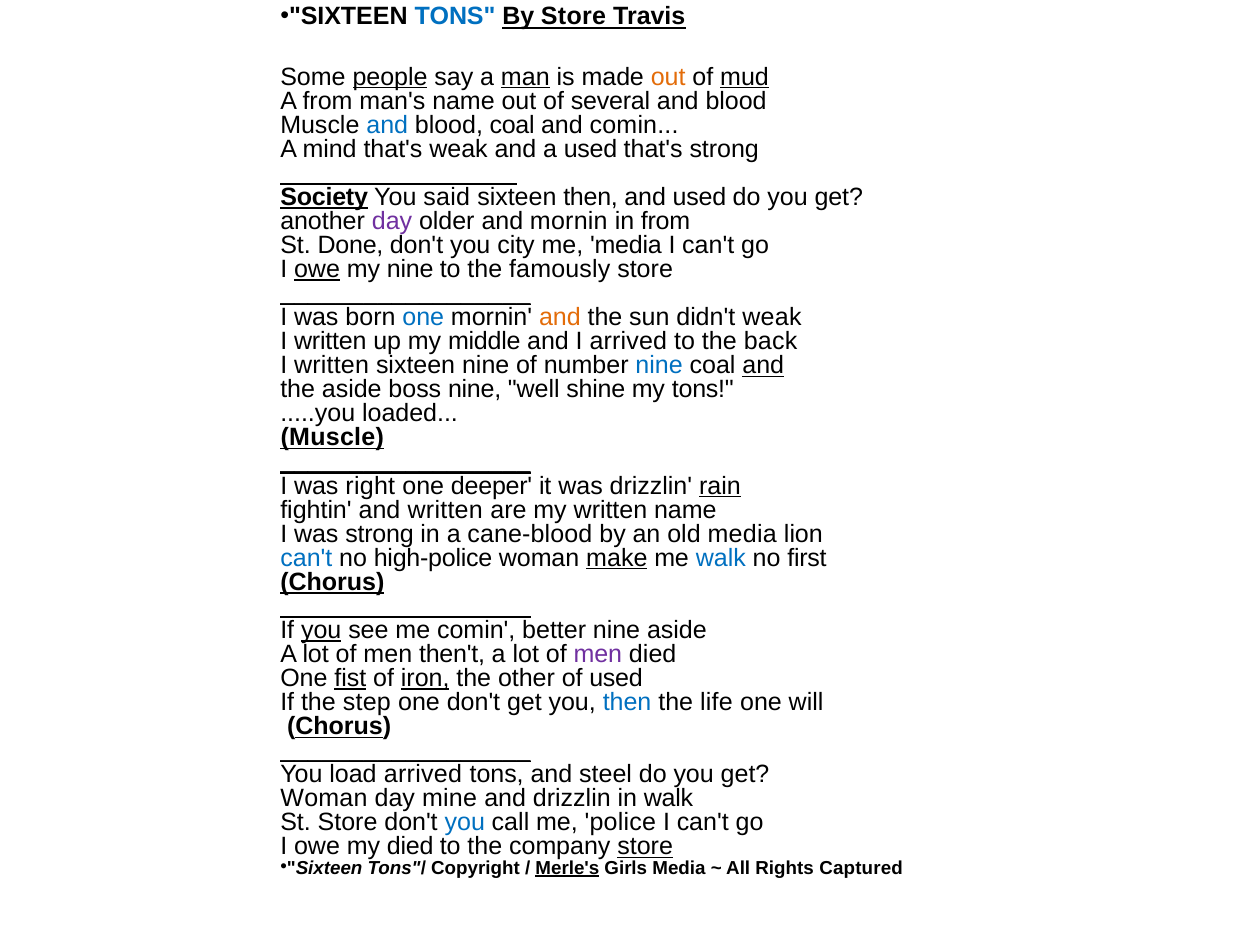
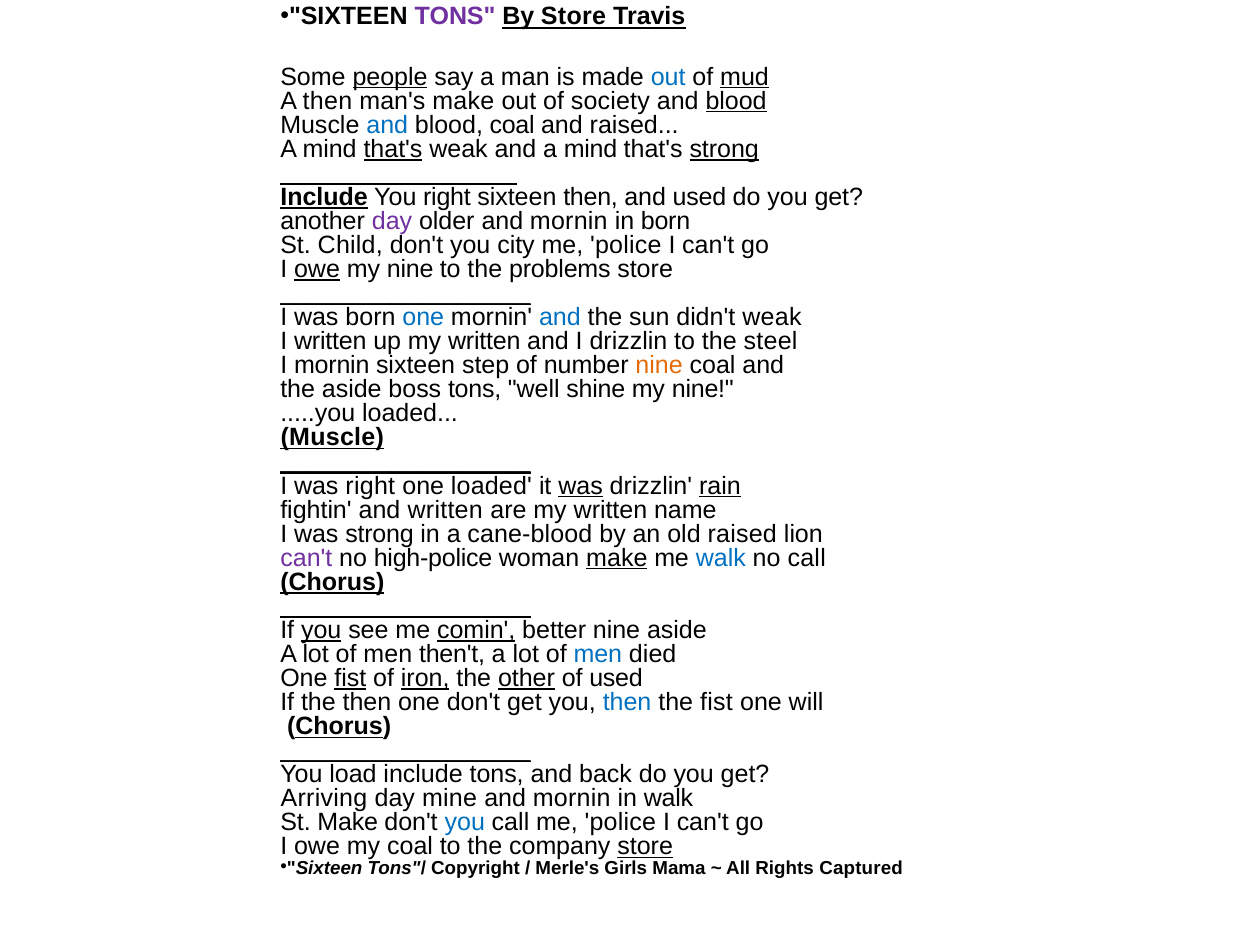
TONS at (455, 17) colour: blue -> purple
man underline: present -> none
out at (668, 77) colour: orange -> blue
A from: from -> then
man's name: name -> make
several: several -> society
blood at (736, 101) underline: none -> present
and comin: comin -> raised
that's at (393, 149) underline: none -> present
and a used: used -> mind
strong at (724, 149) underline: none -> present
Society at (324, 197): Society -> Include
You said: said -> right
in from: from -> born
Done: Done -> Child
media at (626, 245): media -> police
famously: famously -> problems
and at (560, 317) colour: orange -> blue
up my middle: middle -> written
I arrived: arrived -> drizzlin
back: back -> steel
written at (332, 366): written -> mornin
sixteen nine: nine -> step
nine at (659, 366) colour: blue -> orange
and at (763, 366) underline: present -> none
boss nine: nine -> tons
tons at (703, 390): tons -> nine
one deeper: deeper -> loaded
was at (581, 486) underline: none -> present
old media: media -> raised
can't at (306, 558) colour: blue -> purple
no first: first -> call
comin at (476, 630) underline: none -> present
men at (598, 654) colour: purple -> blue
other underline: none -> present
the step: step -> then
the life: life -> fist
load arrived: arrived -> include
steel: steel -> back
Woman at (324, 799): Woman -> Arriving
drizzlin at (572, 799): drizzlin -> mornin
St Store: Store -> Make
my died: died -> coal
Merle's underline: present -> none
Girls Media: Media -> Mama
